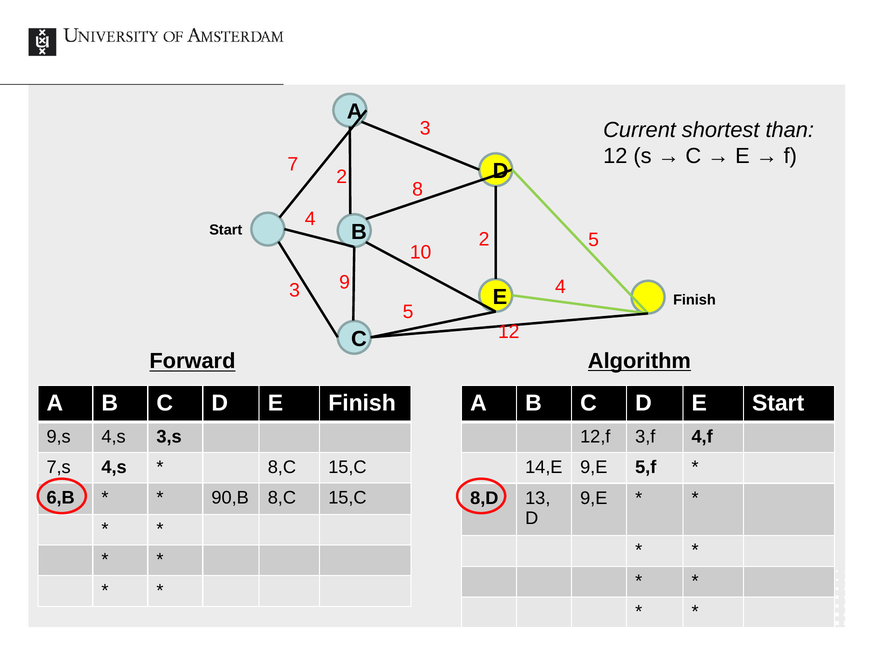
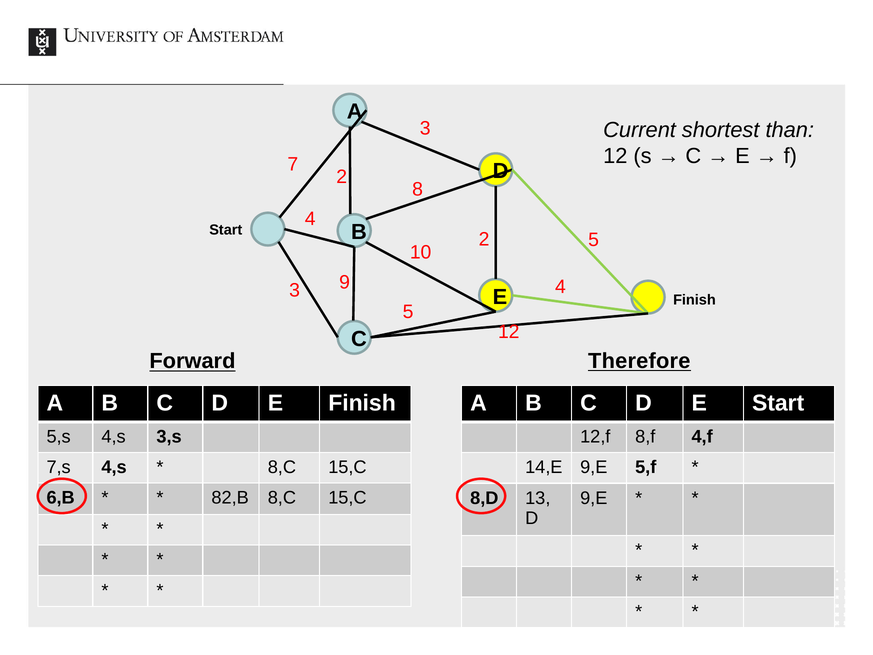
Algorithm: Algorithm -> Therefore
9,s: 9,s -> 5,s
3,f: 3,f -> 8,f
90,B: 90,B -> 82,B
